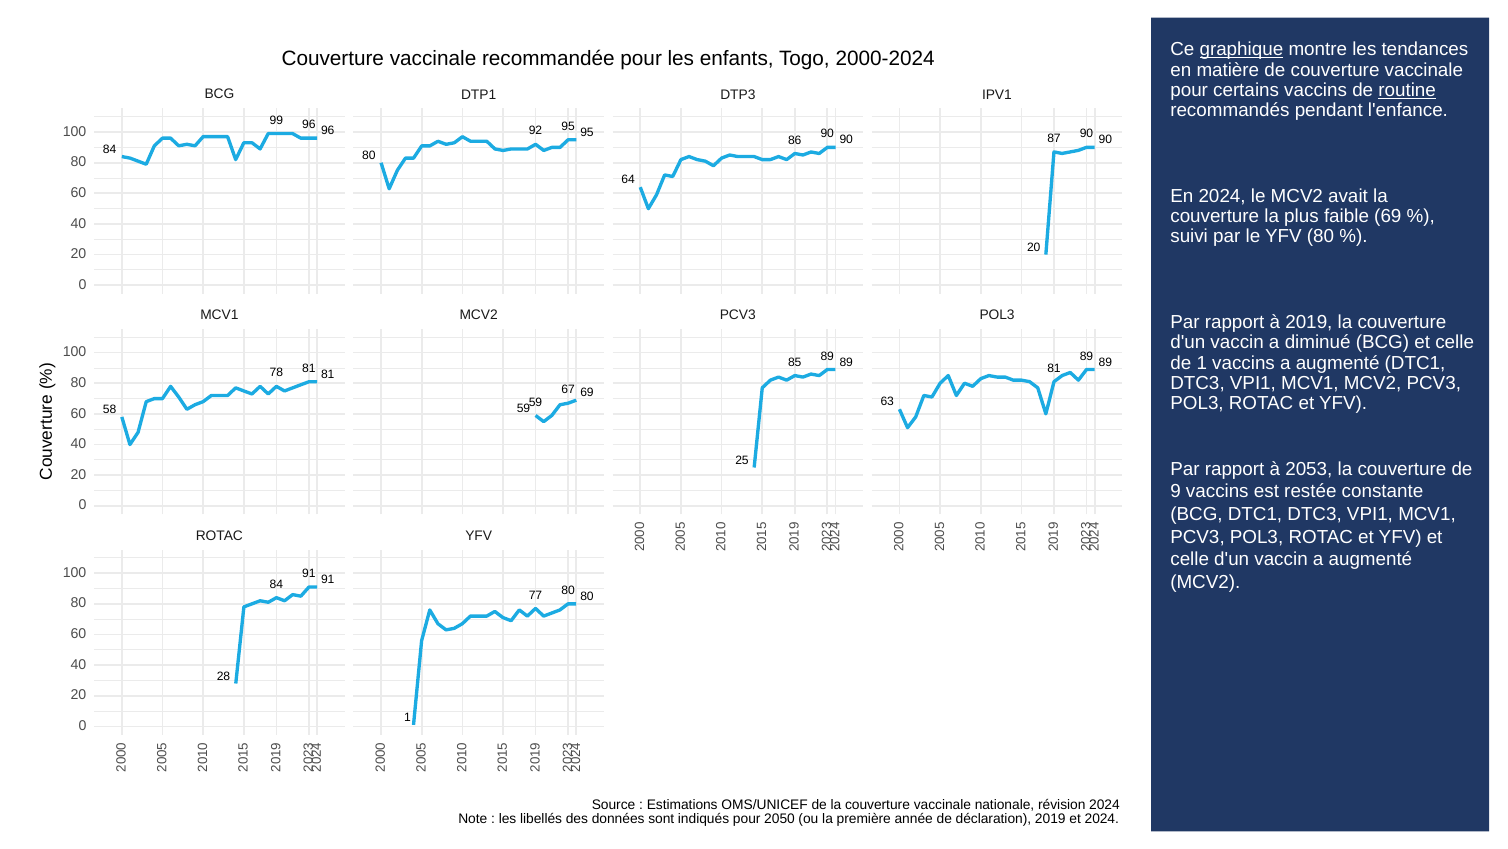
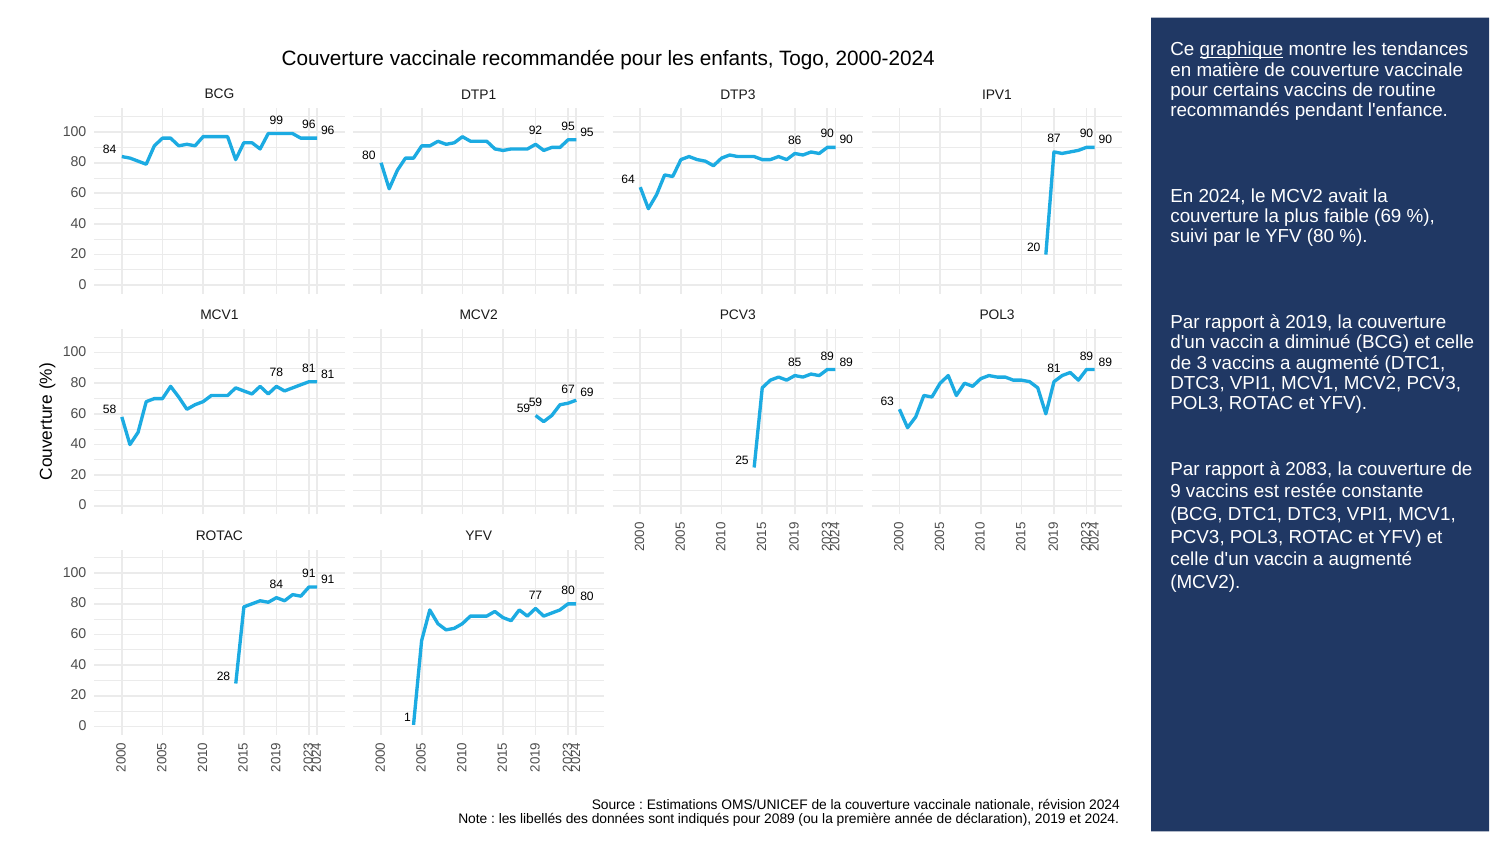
routine underline: present -> none
de 1: 1 -> 3
2053: 2053 -> 2083
2050: 2050 -> 2089
